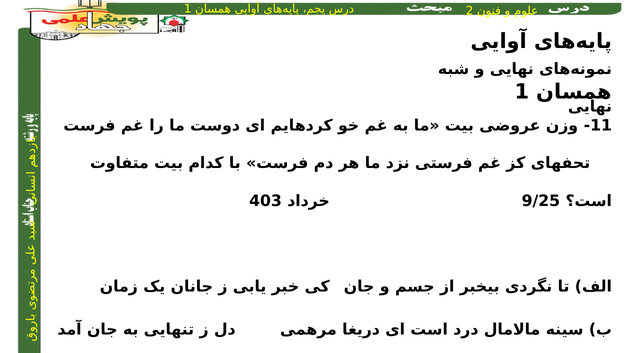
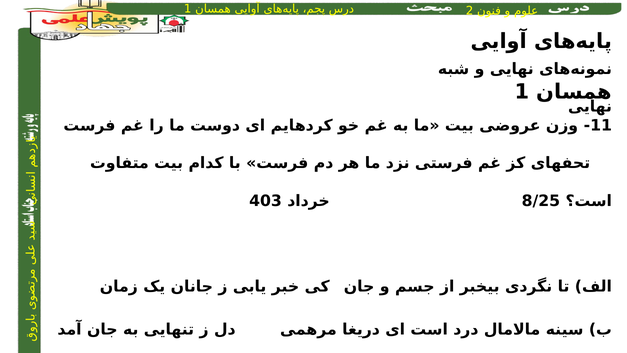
9/25: 9/25 -> 8/25
